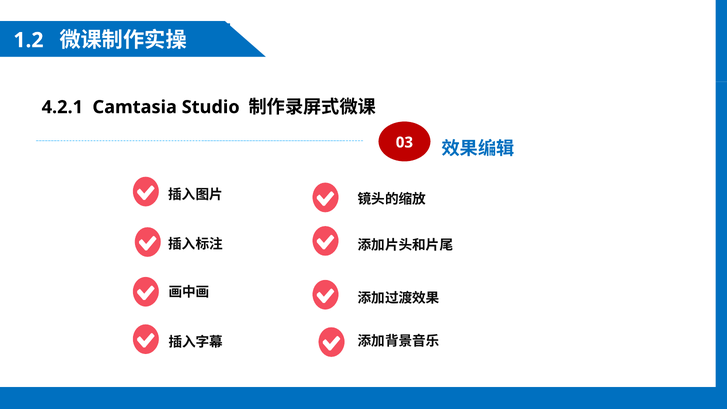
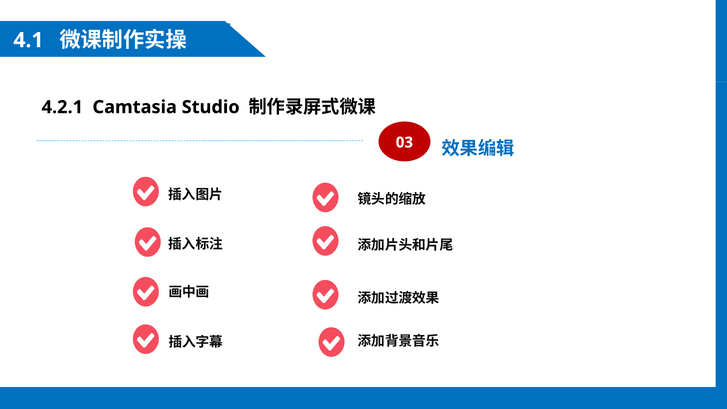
1.2: 1.2 -> 4.1
